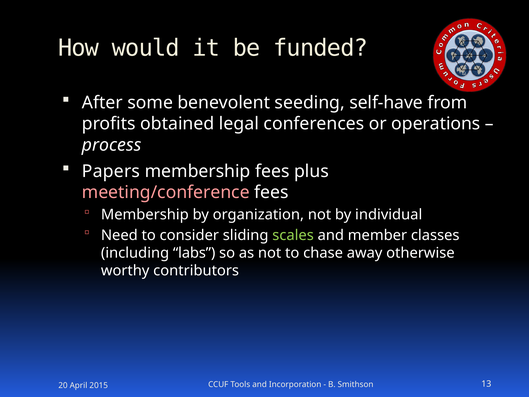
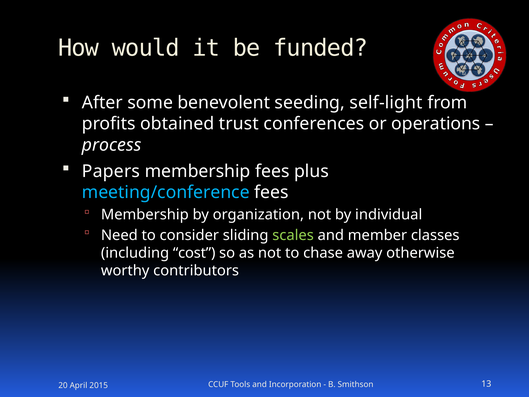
self-have: self-have -> self-light
legal: legal -> trust
meeting/conference colour: pink -> light blue
labs: labs -> cost
